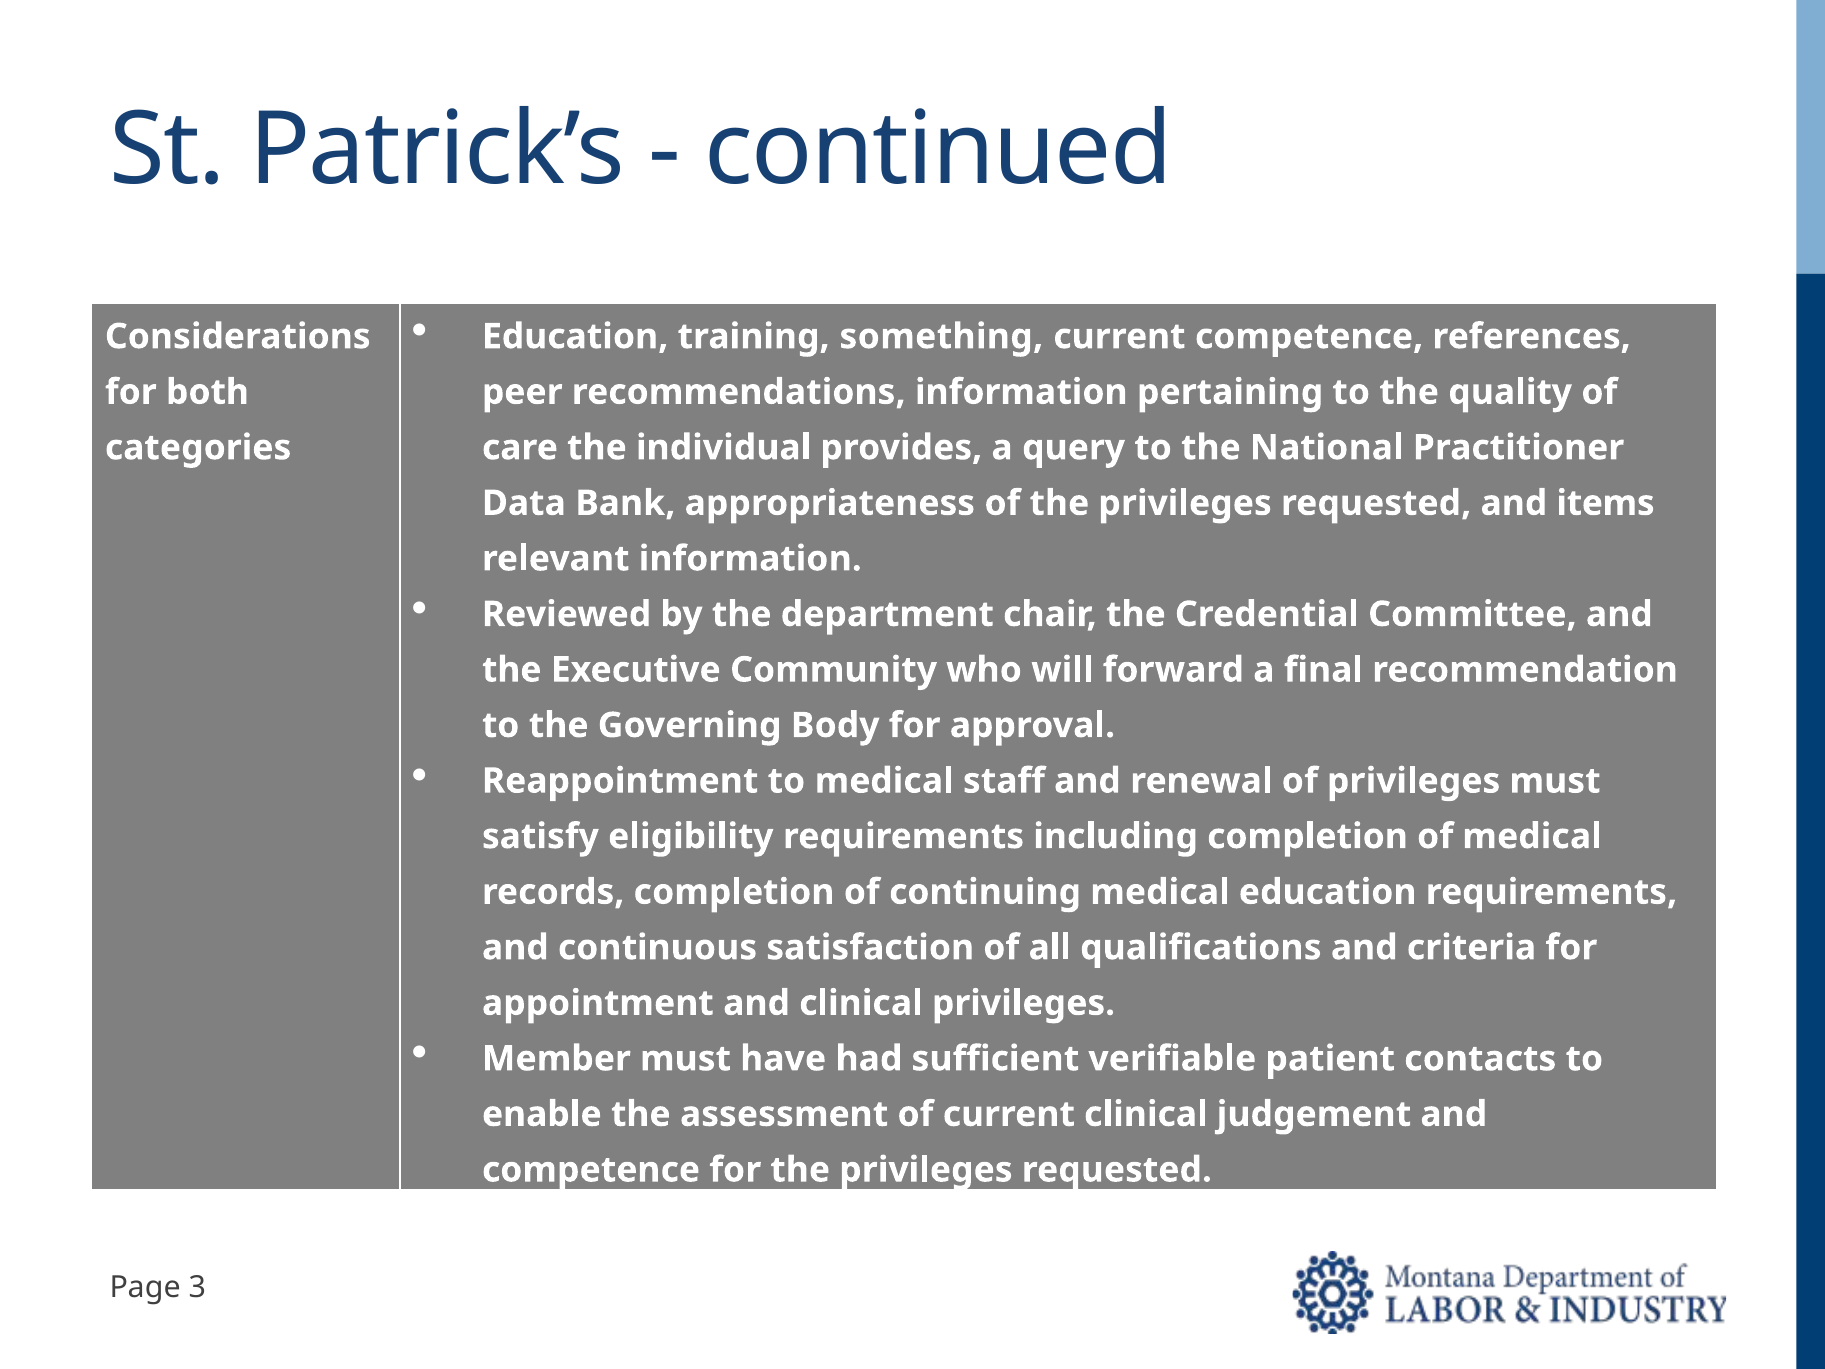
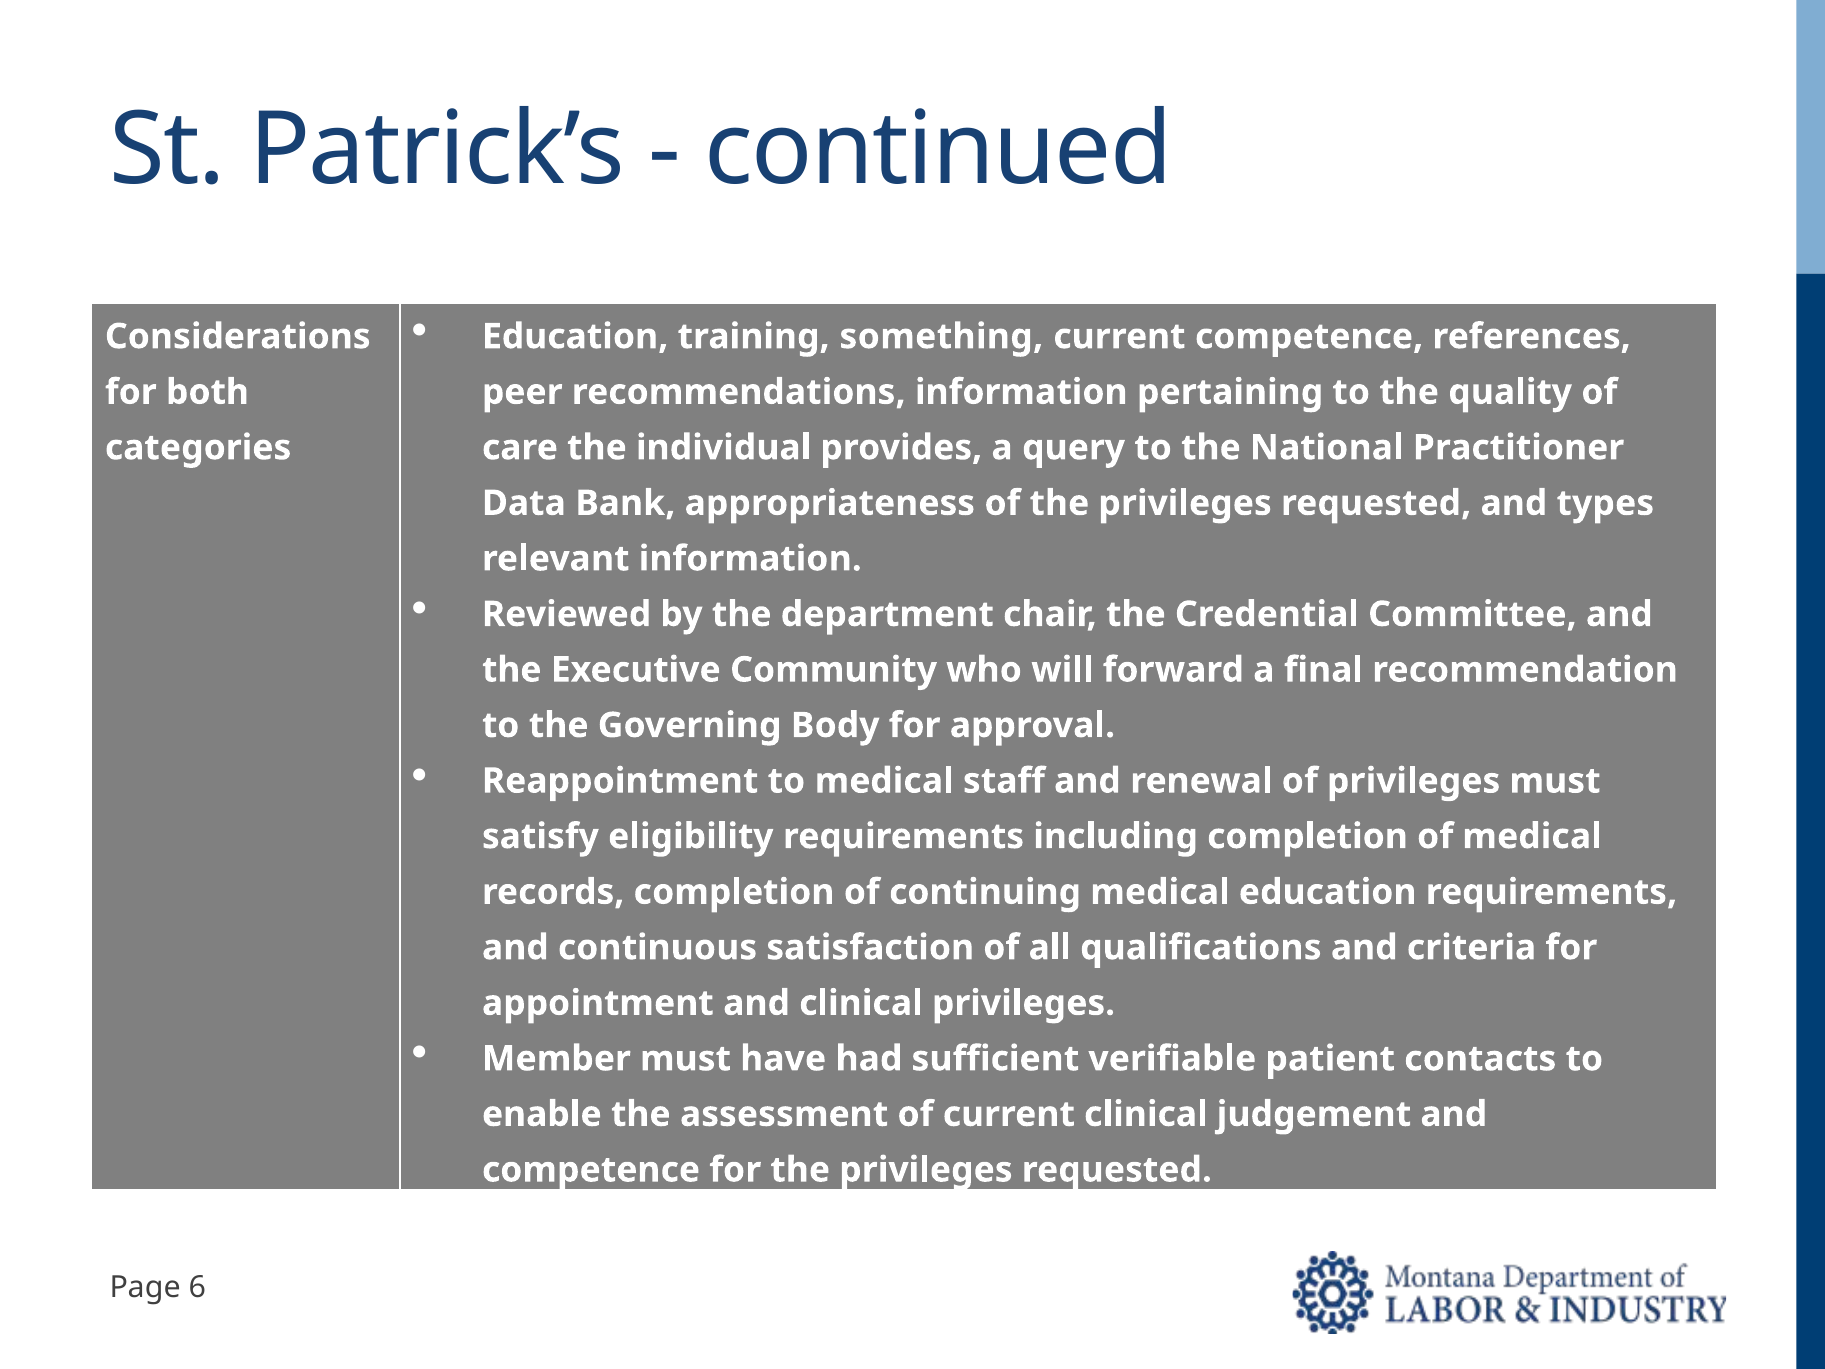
items: items -> types
3: 3 -> 6
